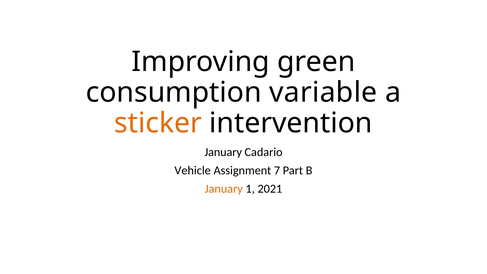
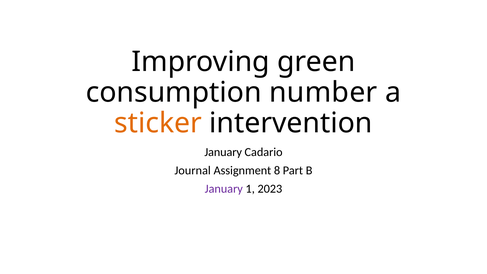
variable: variable -> number
Vehicle: Vehicle -> Journal
7: 7 -> 8
January at (224, 189) colour: orange -> purple
2021: 2021 -> 2023
